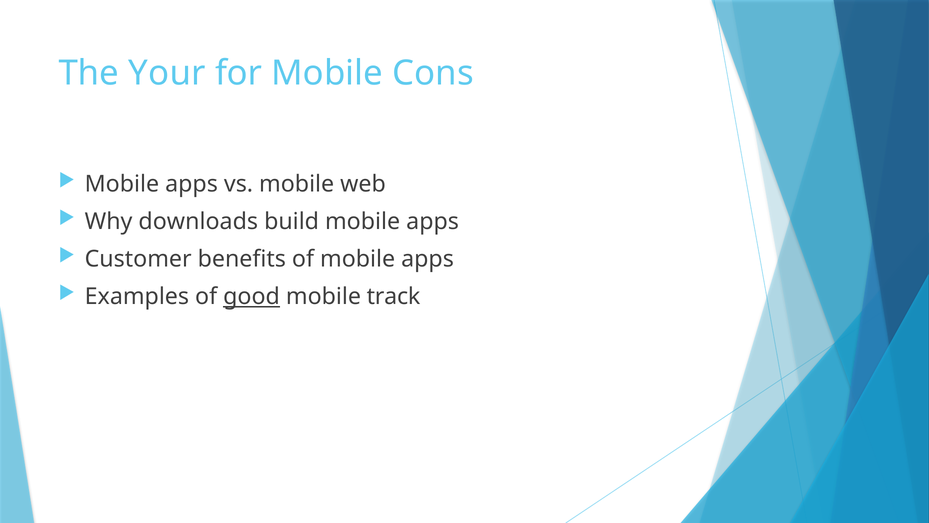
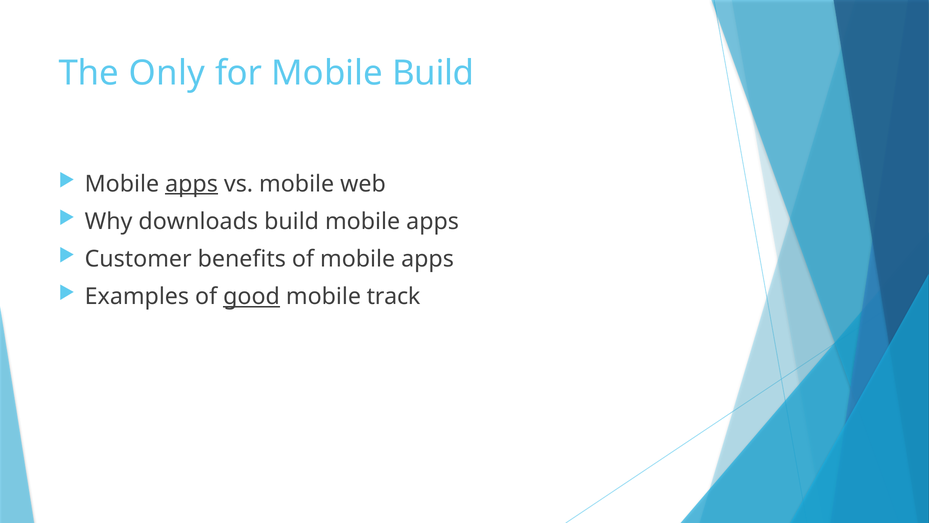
Your: Your -> Only
Mobile Cons: Cons -> Build
apps at (192, 184) underline: none -> present
